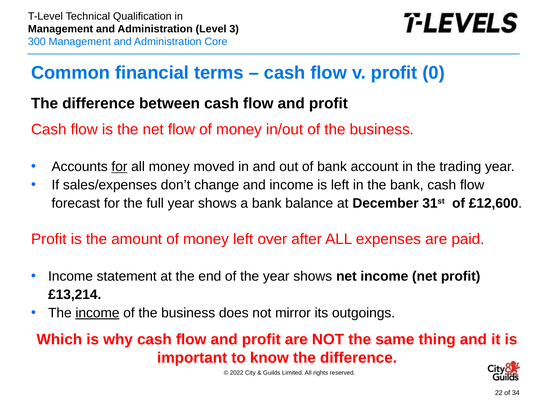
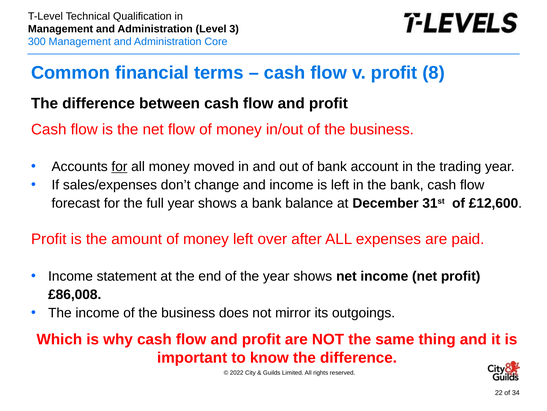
0: 0 -> 8
£13,214: £13,214 -> £86,008
income at (97, 312) underline: present -> none
